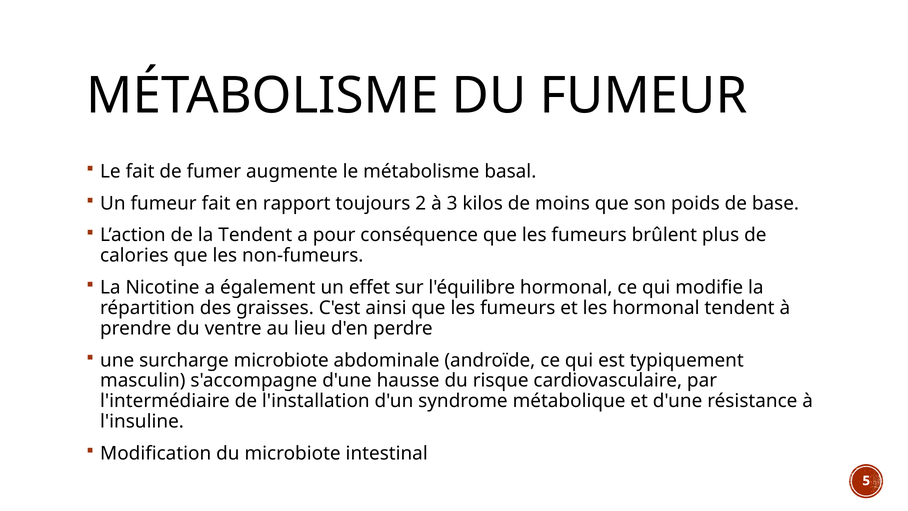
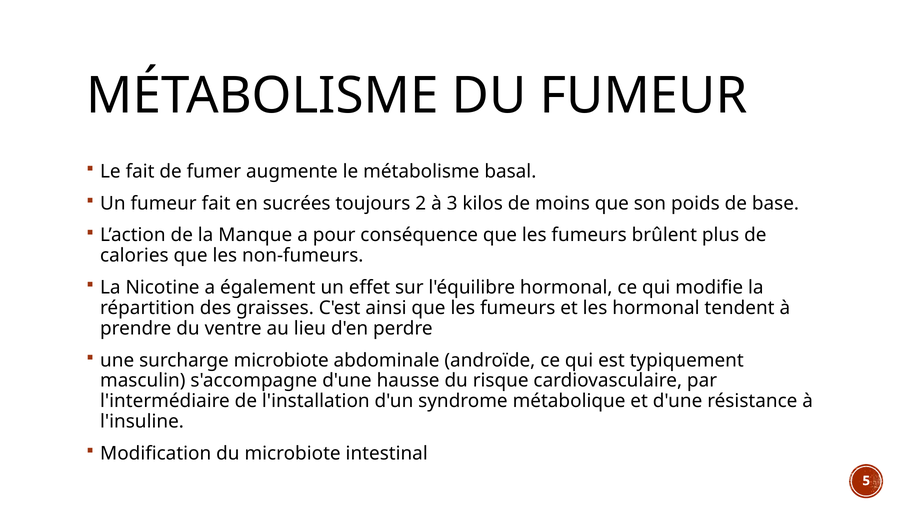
rapport: rapport -> sucrées
la Tendent: Tendent -> Manque
